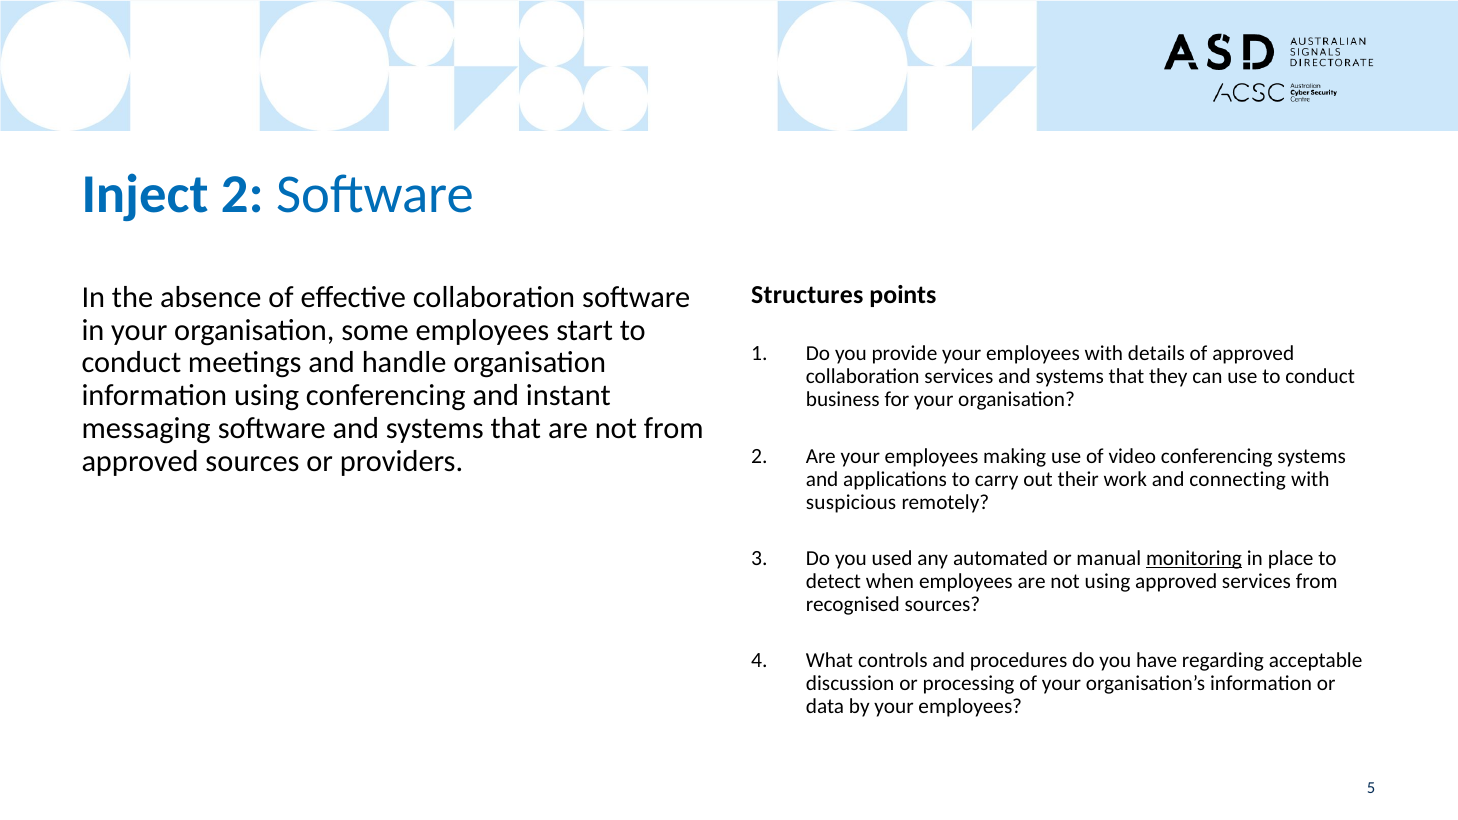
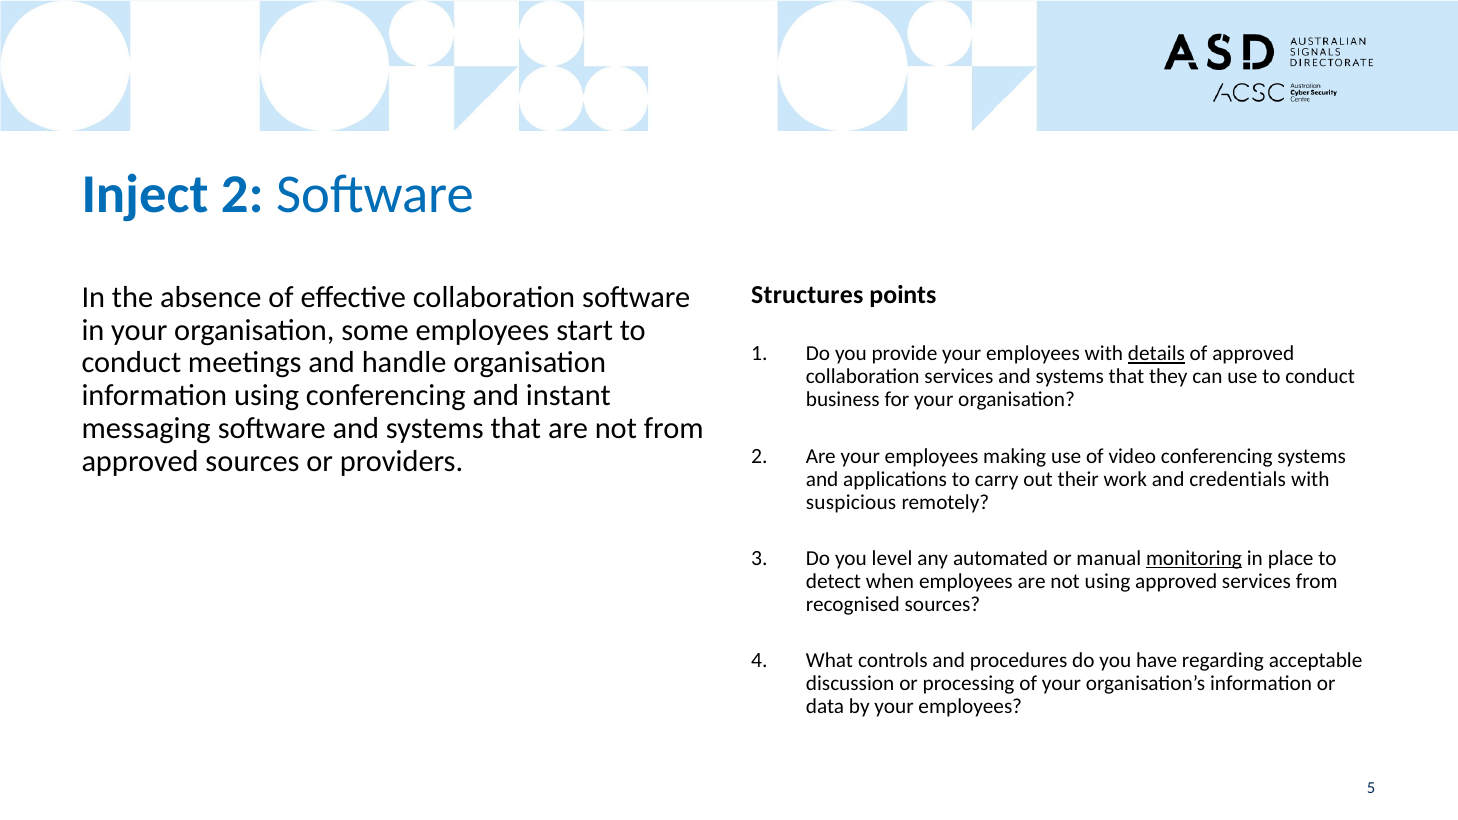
details underline: none -> present
connecting: connecting -> credentials
used: used -> level
